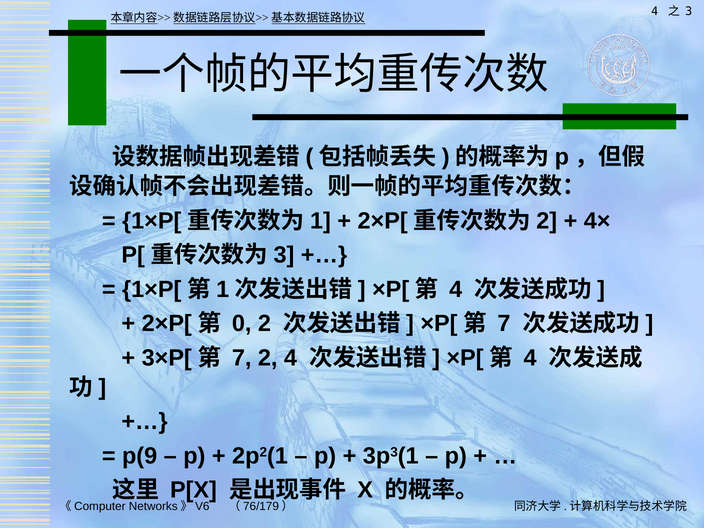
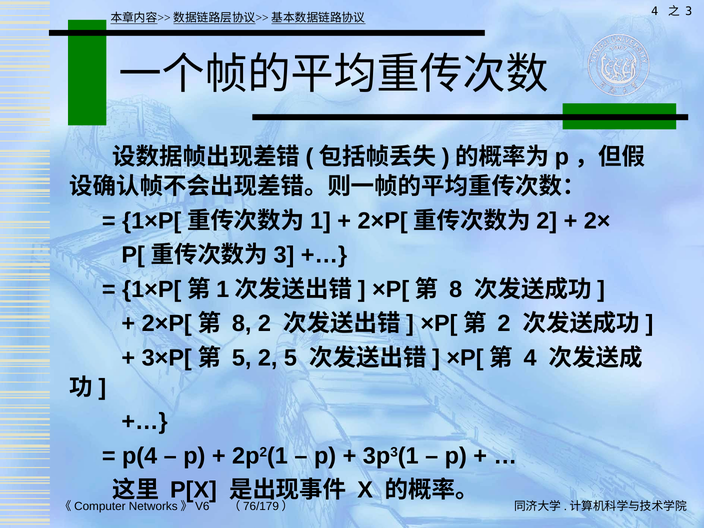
4×: 4× -> 2×
4 at (456, 289): 4 -> 8
0 at (242, 324): 0 -> 8
7 at (504, 324): 7 -> 2
7 at (242, 358): 7 -> 5
2 4: 4 -> 5
p(9: p(9 -> p(4
